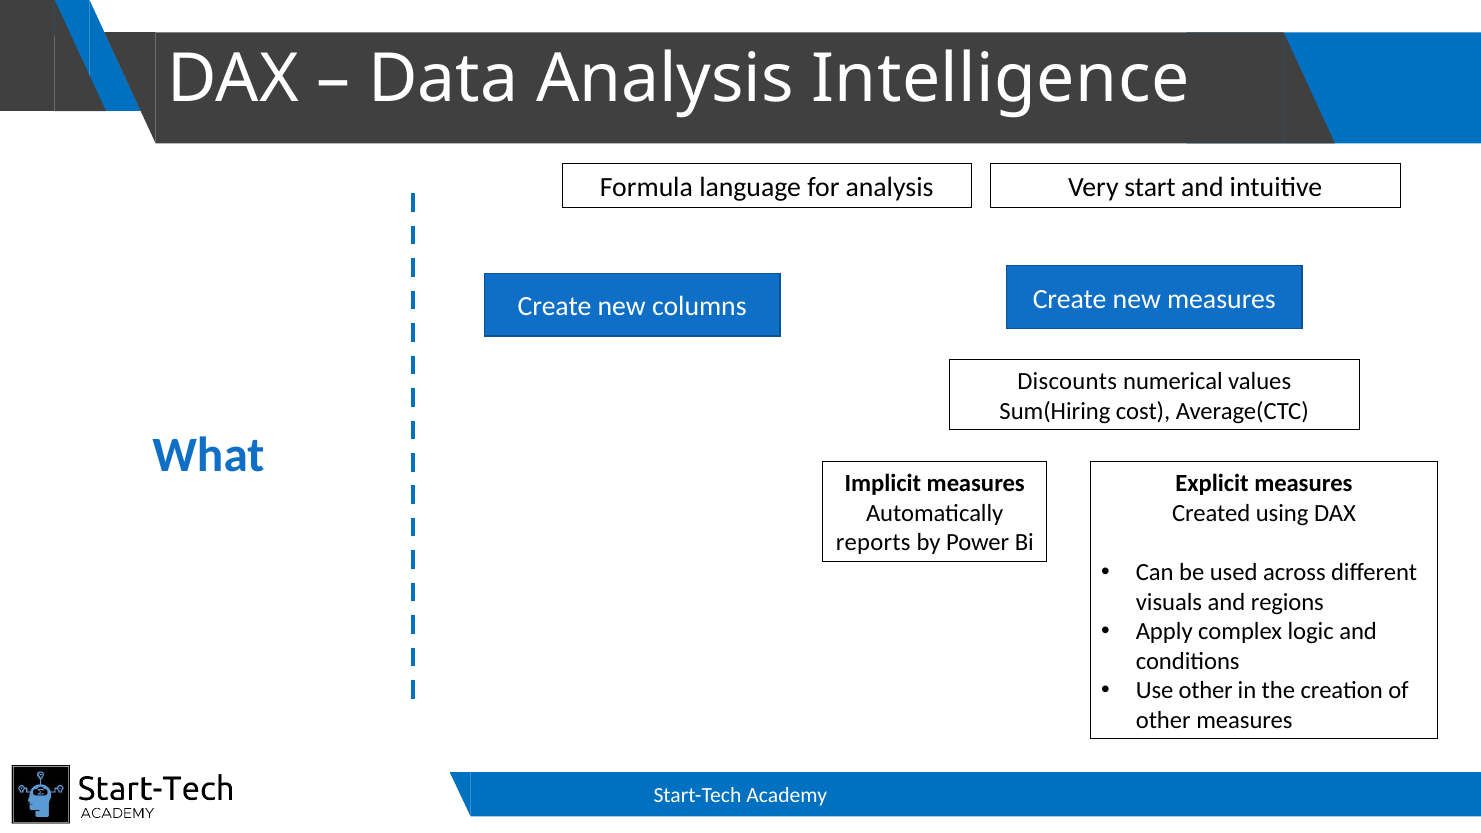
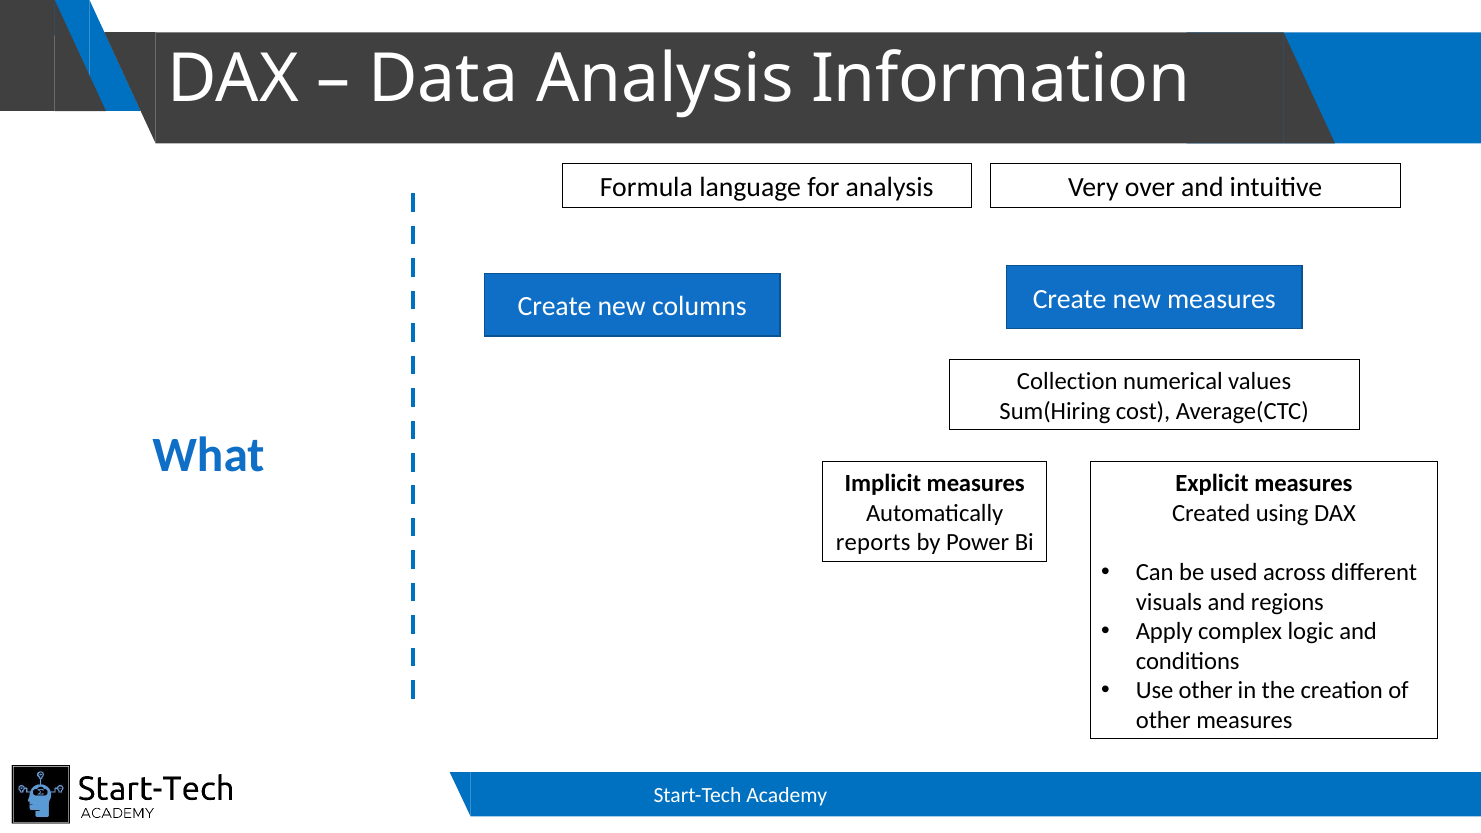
Intelligence: Intelligence -> Information
start: start -> over
Discounts: Discounts -> Collection
